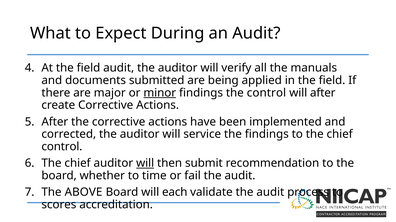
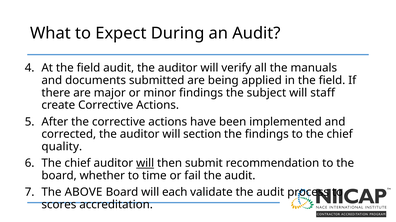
minor underline: present -> none
the control: control -> subject
will after: after -> staff
service: service -> section
control at (62, 147): control -> quality
